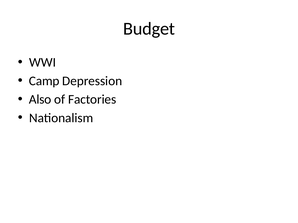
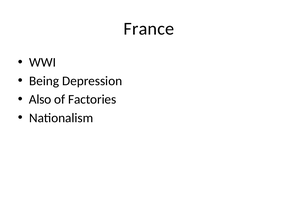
Budget: Budget -> France
Camp: Camp -> Being
